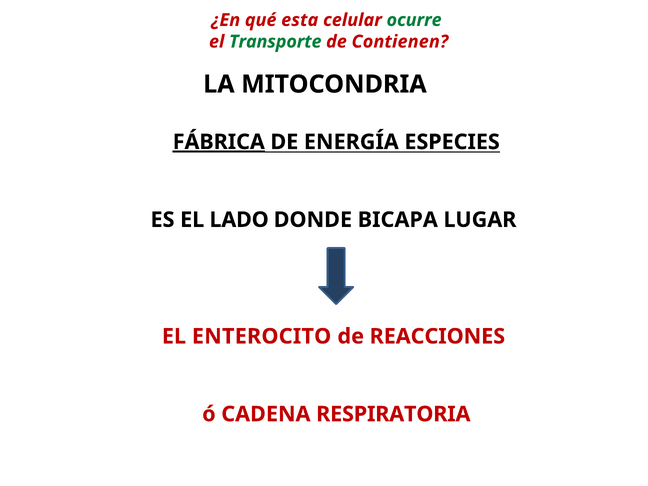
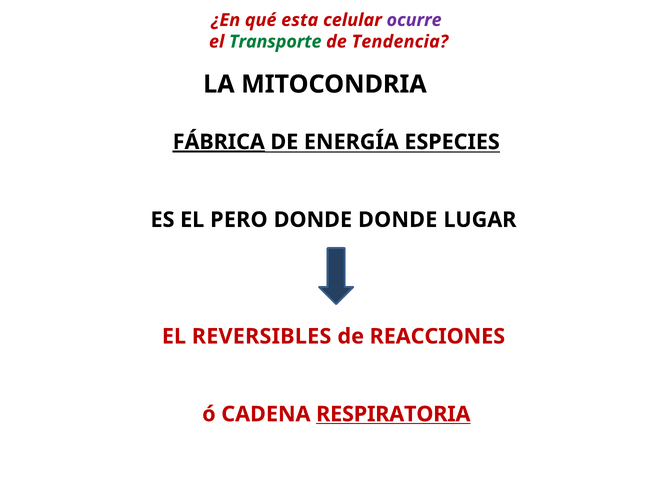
ocurre colour: green -> purple
Contienen: Contienen -> Tendencia
LADO: LADO -> PERO
DONDE BICAPA: BICAPA -> DONDE
ENTEROCITO: ENTEROCITO -> REVERSIBLES
RESPIRATORIA underline: none -> present
